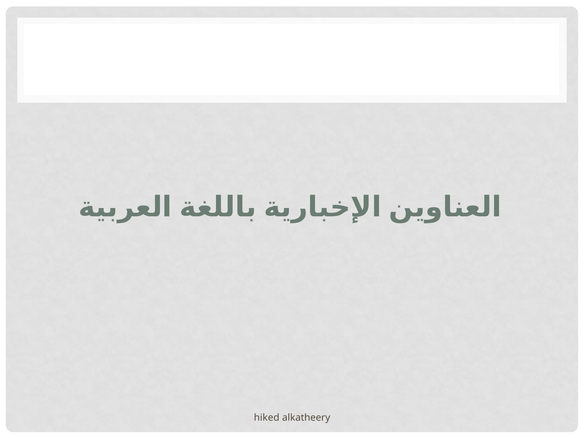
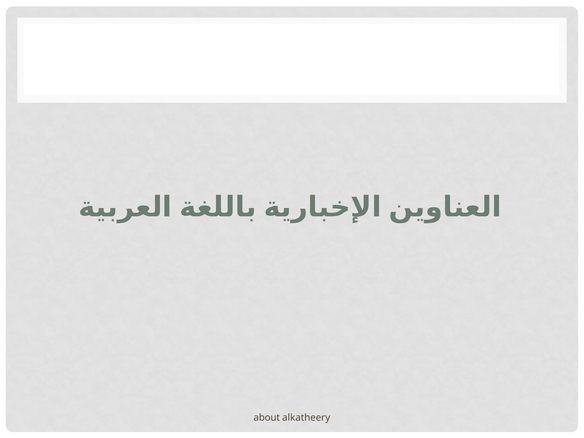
hiked: hiked -> about
